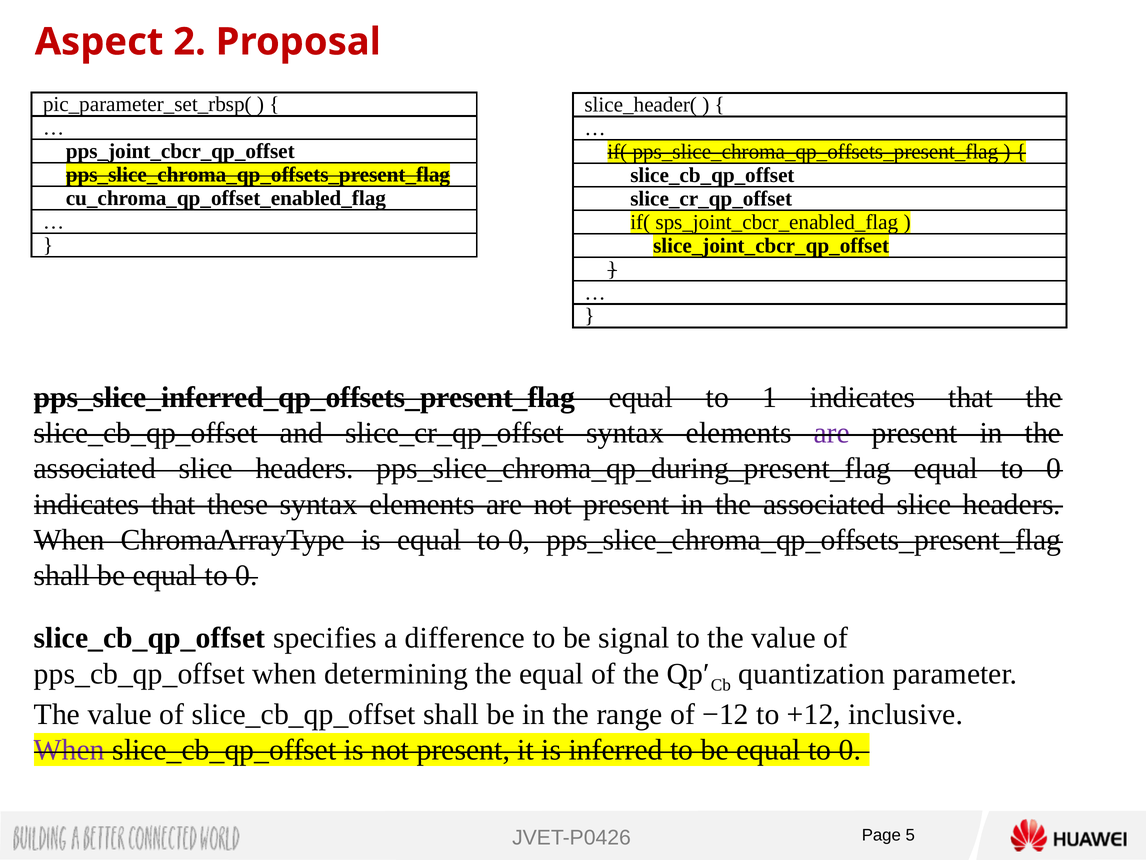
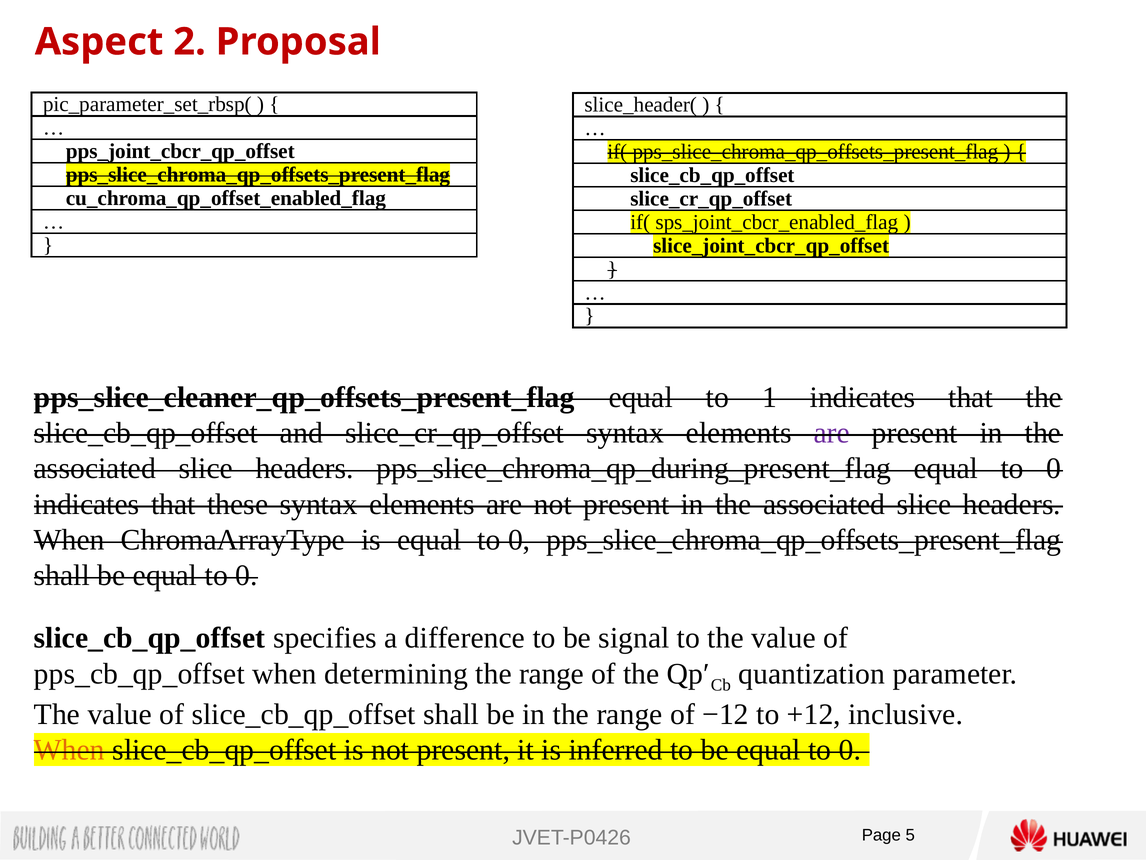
pps_slice_inferred_qp_offsets_present_flag: pps_slice_inferred_qp_offsets_present_flag -> pps_slice_cleaner_qp_offsets_present_flag
determining the equal: equal -> range
When at (69, 750) colour: purple -> orange
